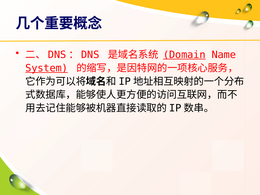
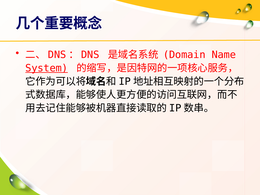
Domain underline: present -> none
